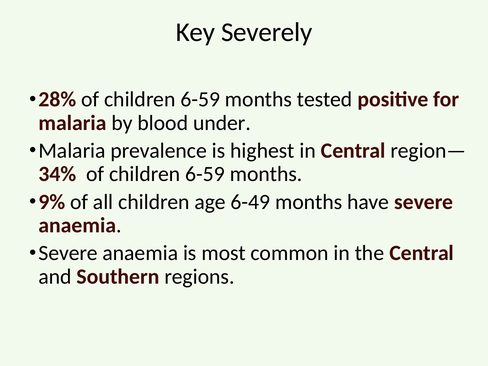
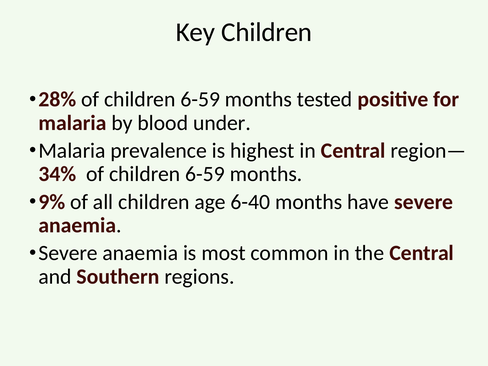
Key Severely: Severely -> Children
6-49: 6-49 -> 6-40
